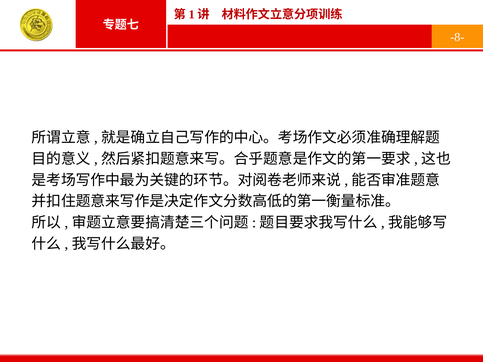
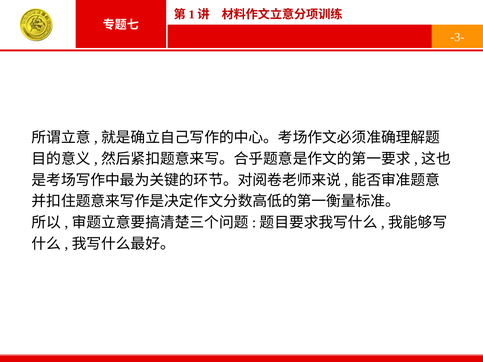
-8-: -8- -> -3-
